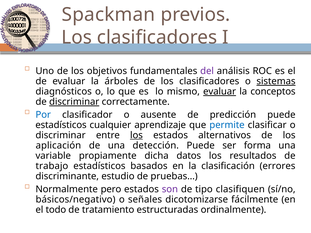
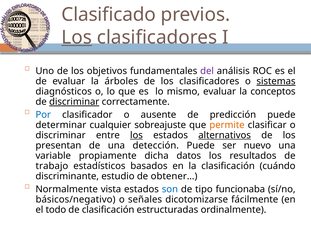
Spackman: Spackman -> Clasificado
Los at (77, 37) underline: none -> present
evaluar at (220, 92) underline: present -> none
estadísticos at (61, 125): estadísticos -> determinar
aprendizaje: aprendizaje -> sobreajuste
permite colour: blue -> orange
alternativos underline: none -> present
aplicación: aplicación -> presentan
forma: forma -> nuevo
errores: errores -> cuándo
pruebas…: pruebas… -> obtener…
pero: pero -> vista
son colour: purple -> blue
clasifiquen: clasifiquen -> funcionaba
de tratamiento: tratamiento -> clasificación
